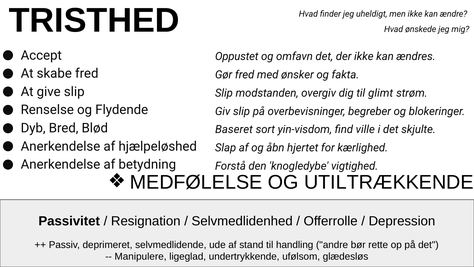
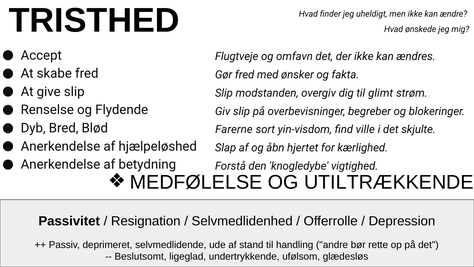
Oppustet: Oppustet -> Flugtveje
Baseret: Baseret -> Farerne
Manipulere: Manipulere -> Beslutsomt
